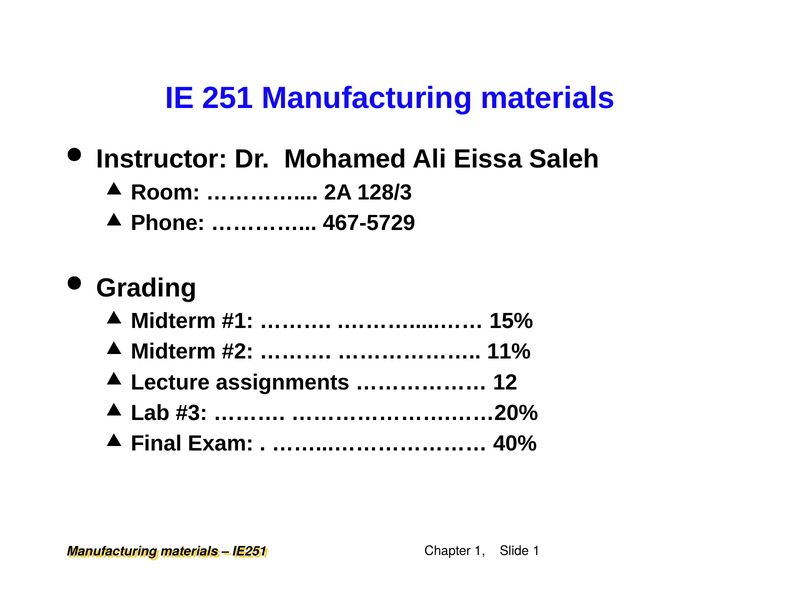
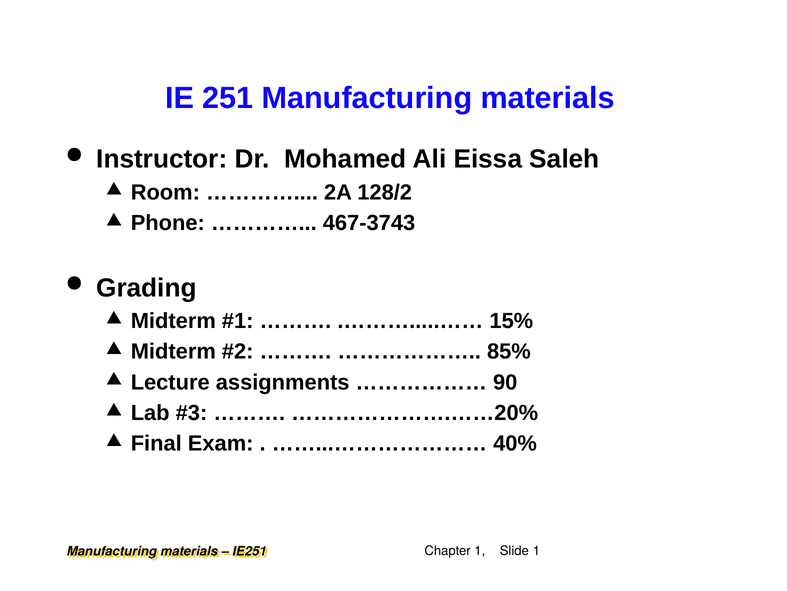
128/3: 128/3 -> 128/2
467-5729: 467-5729 -> 467-3743
11%: 11% -> 85%
12: 12 -> 90
